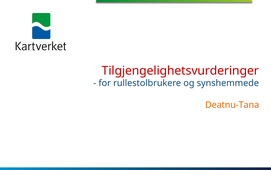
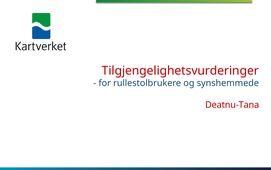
Deatnu-Tana colour: orange -> red
